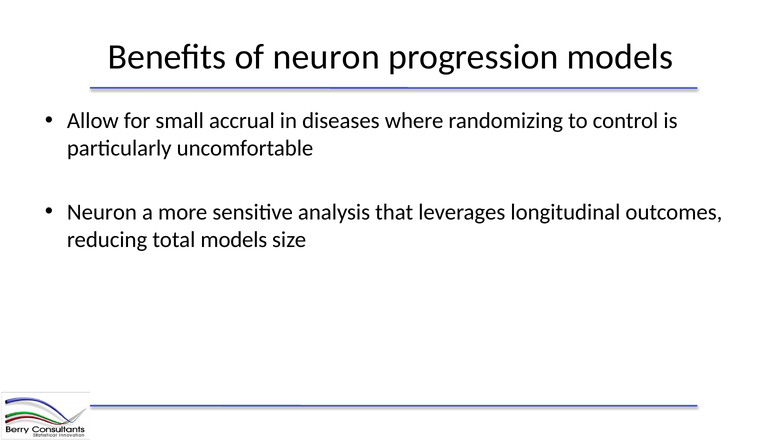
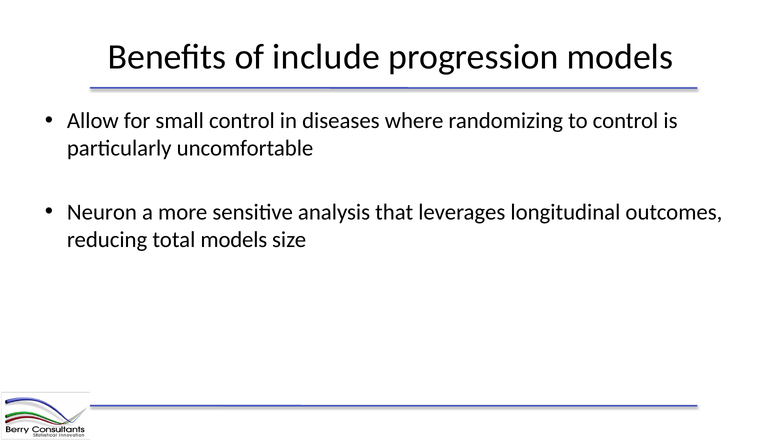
of neuron: neuron -> include
small accrual: accrual -> control
